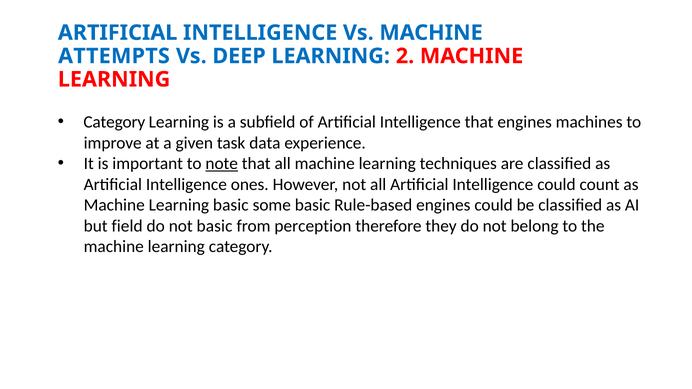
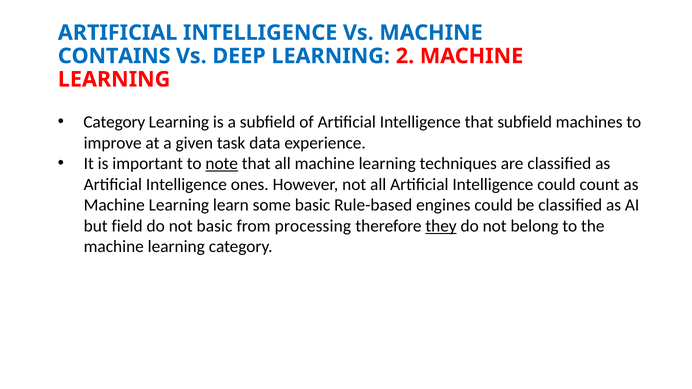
ATTEMPTS: ATTEMPTS -> CONTAINS
that engines: engines -> subfield
Learning basic: basic -> learn
perception: perception -> processing
they underline: none -> present
